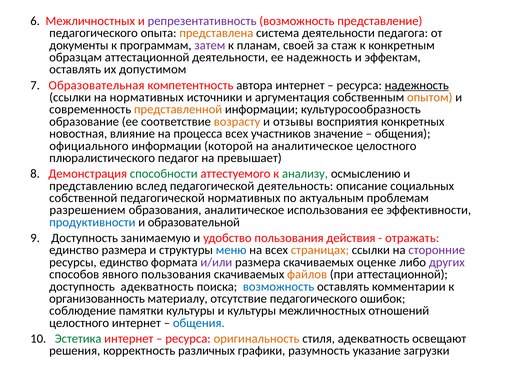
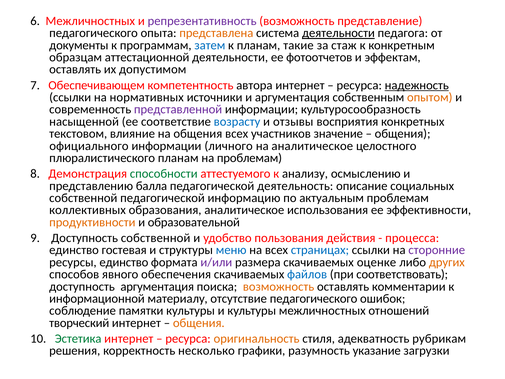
деятельности at (338, 33) underline: none -> present
затем colour: purple -> blue
своей: своей -> такие
ее надежность: надежность -> фотоотчетов
Образовательная: Образовательная -> Обеспечивающем
представленной colour: orange -> purple
образование: образование -> насыщенной
возрасту colour: orange -> blue
новостная: новостная -> текстовом
на процесса: процесса -> общения
которой: которой -> личного
плюралистического педагог: педагог -> планам
на превышает: превышает -> проблемам
анализу colour: green -> black
вслед: вслед -> балла
педагогической нормативных: нормативных -> информацию
разрешением: разрешением -> коллективных
продуктивности colour: blue -> orange
Доступность занимаемую: занимаемую -> собственной
отражать: отражать -> процесса
единство размера: размера -> гостевая
страницах colour: orange -> blue
других colour: purple -> orange
явного пользования: пользования -> обеспечения
файлов colour: orange -> blue
при аттестационной: аттестационной -> соответствовать
доступность адекватность: адекватность -> аргументация
возможность at (279, 286) colour: blue -> orange
организованность: организованность -> информационной
целостного at (79, 323): целостного -> творческий
общения at (199, 323) colour: blue -> orange
освещают: освещают -> рубрикам
различных: различных -> несколько
